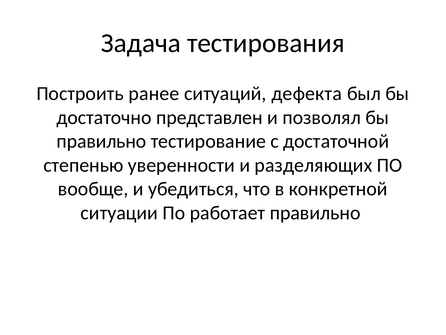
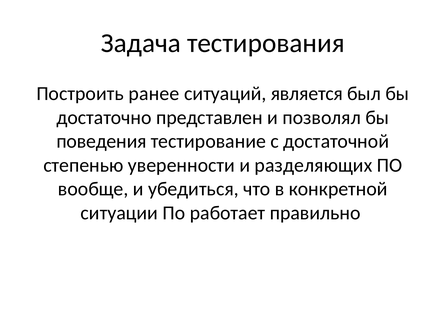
дефекта: дефекта -> является
правильно at (101, 141): правильно -> поведения
